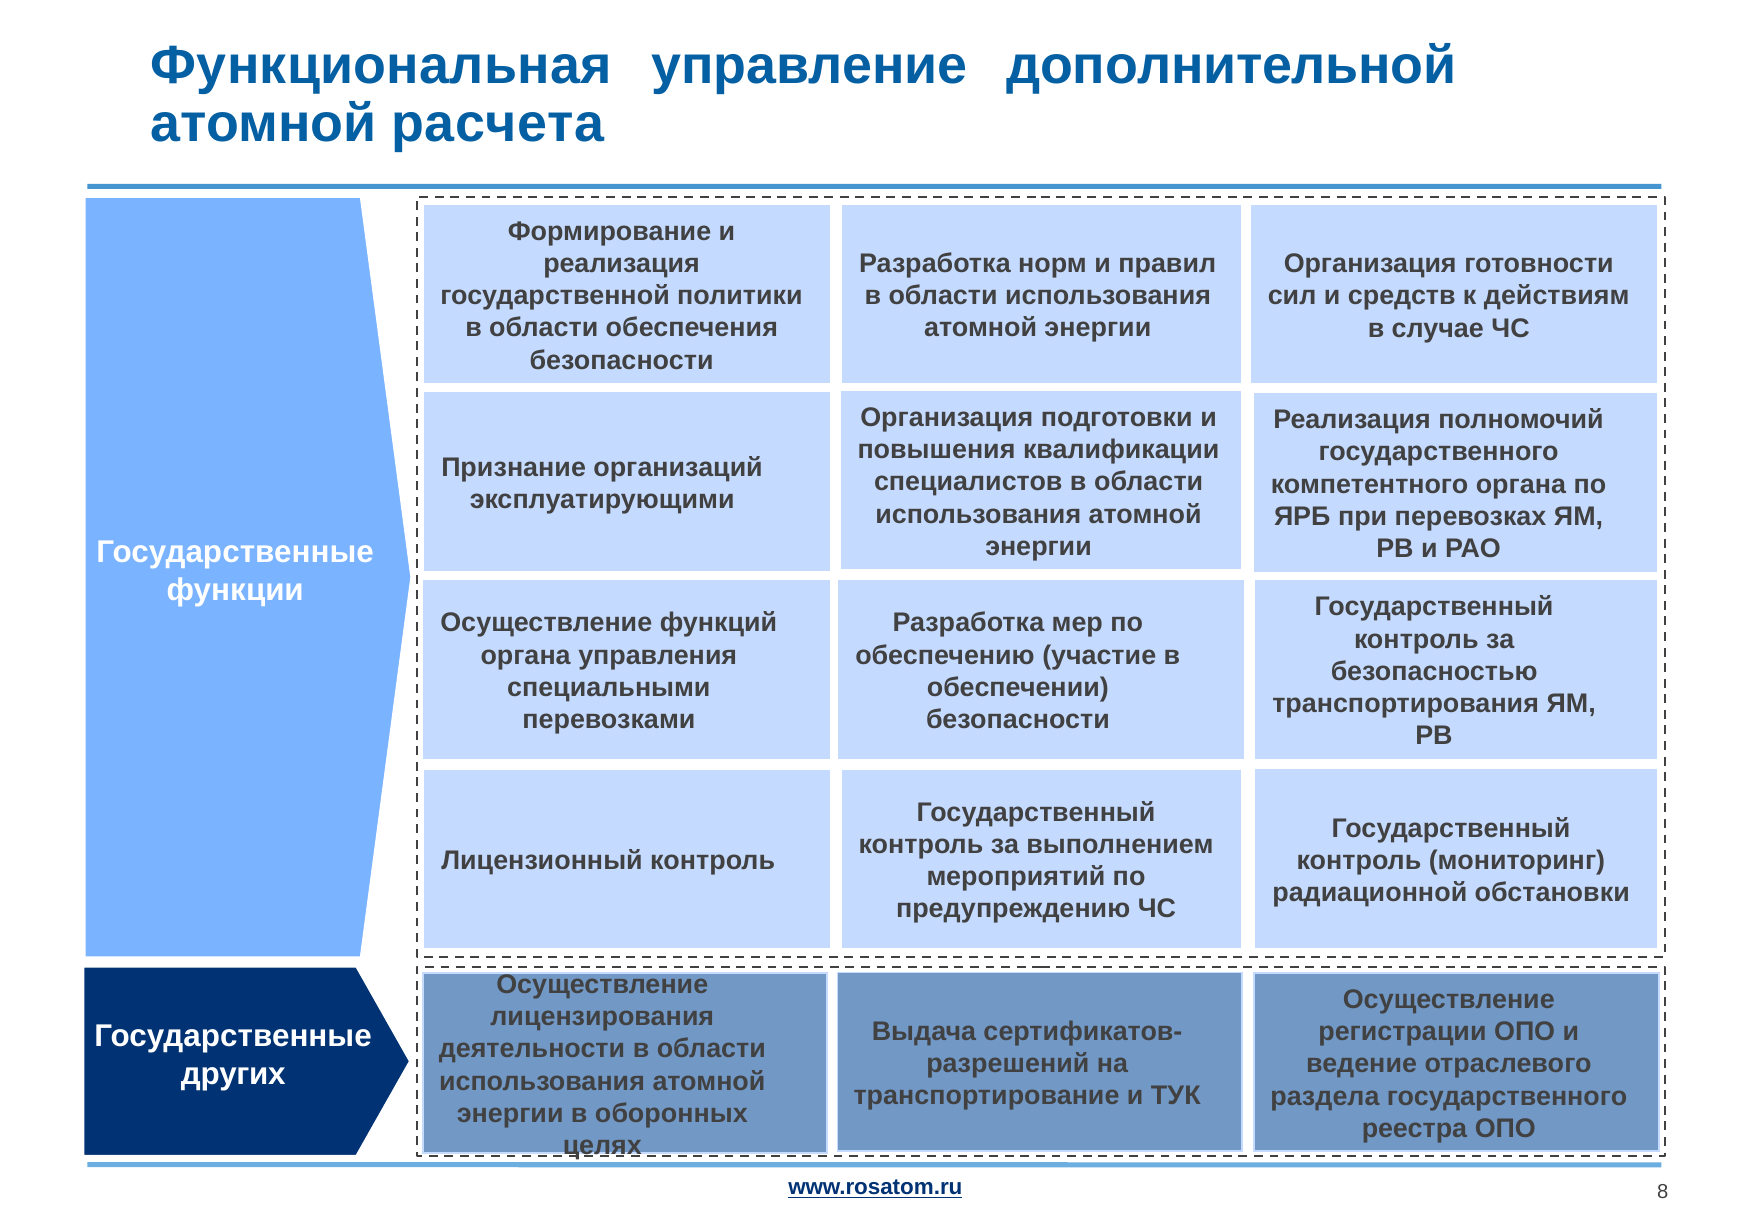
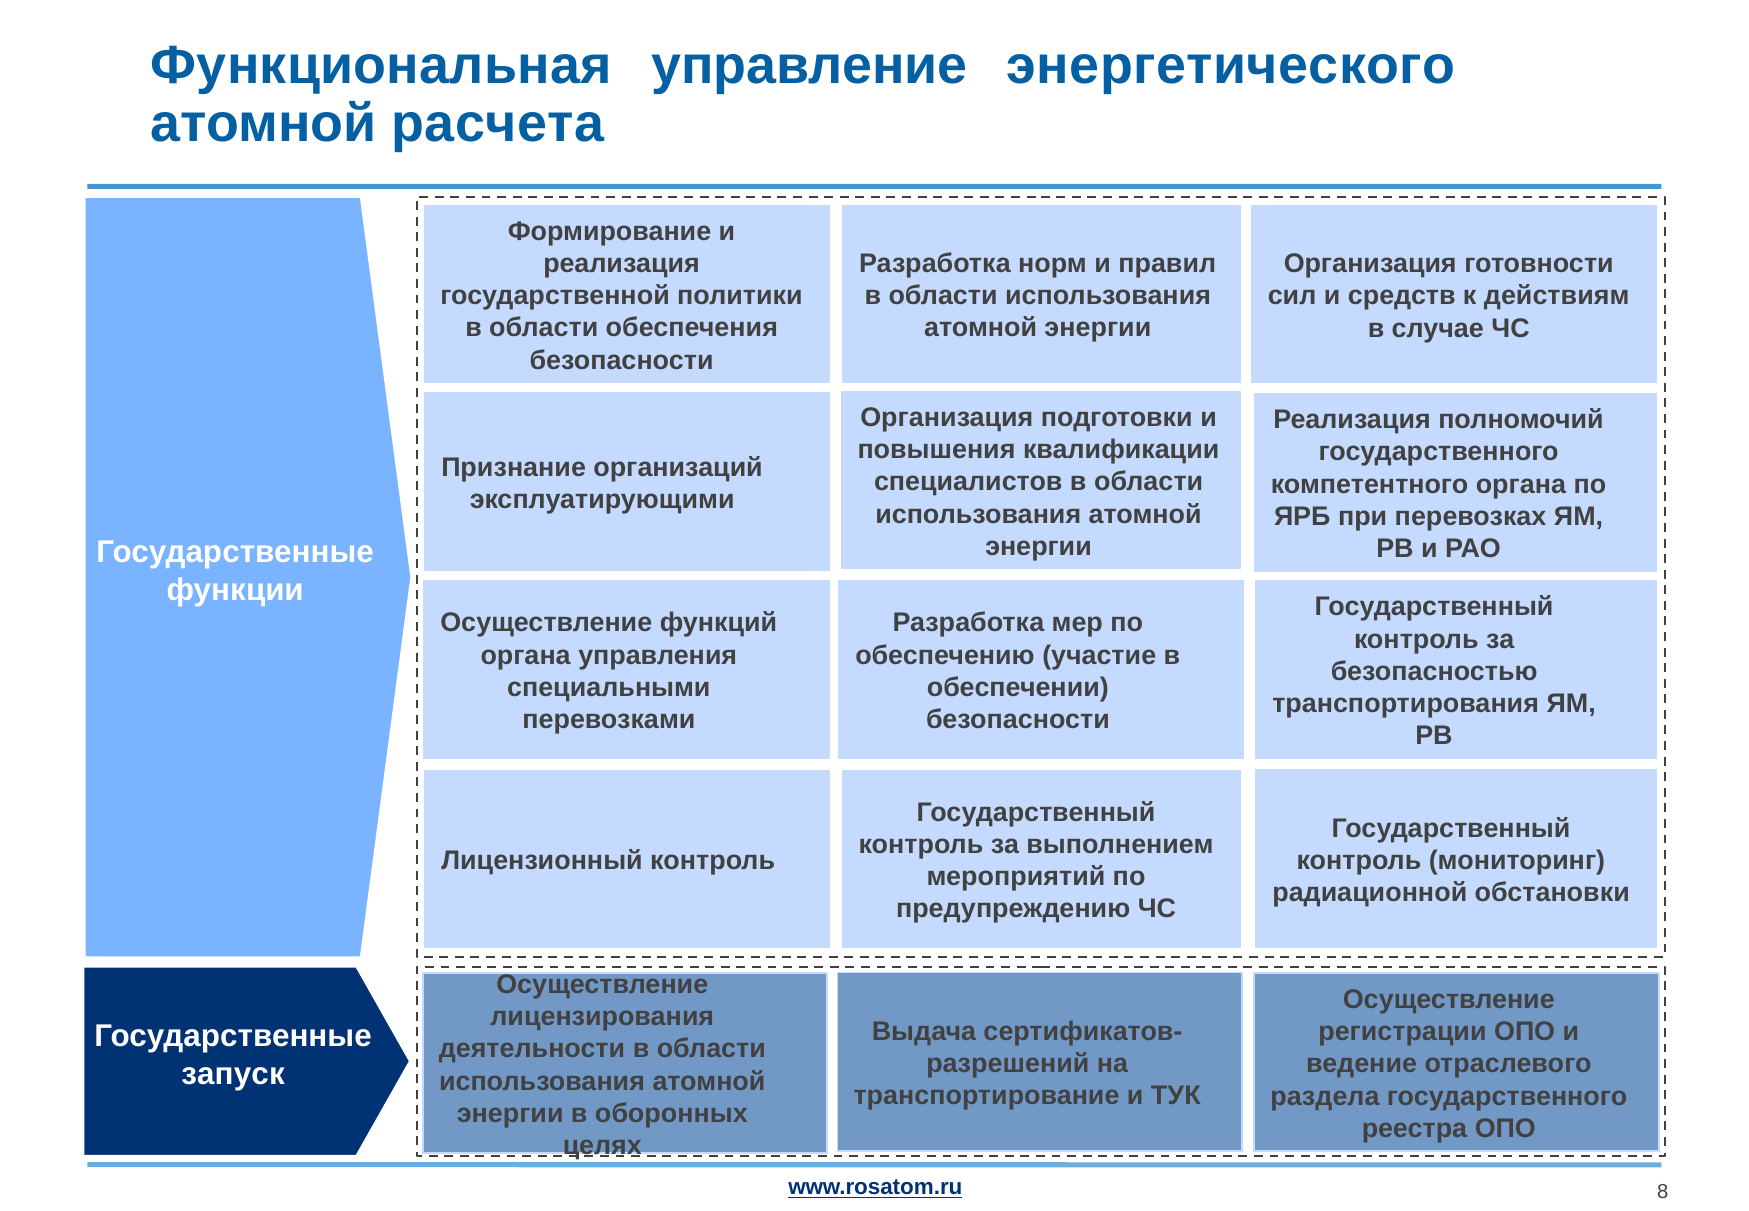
дополнительной: дополнительной -> энергетического
других: других -> запуск
